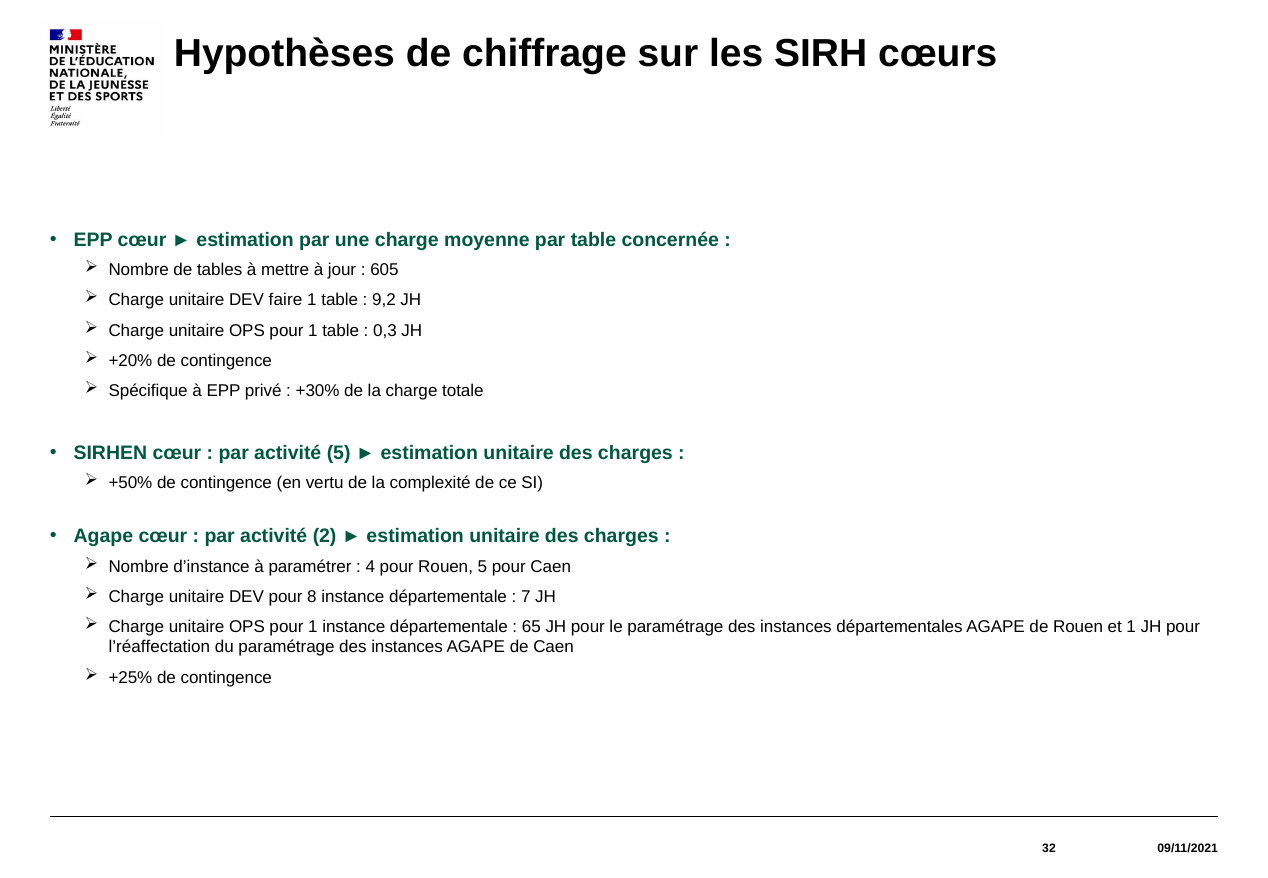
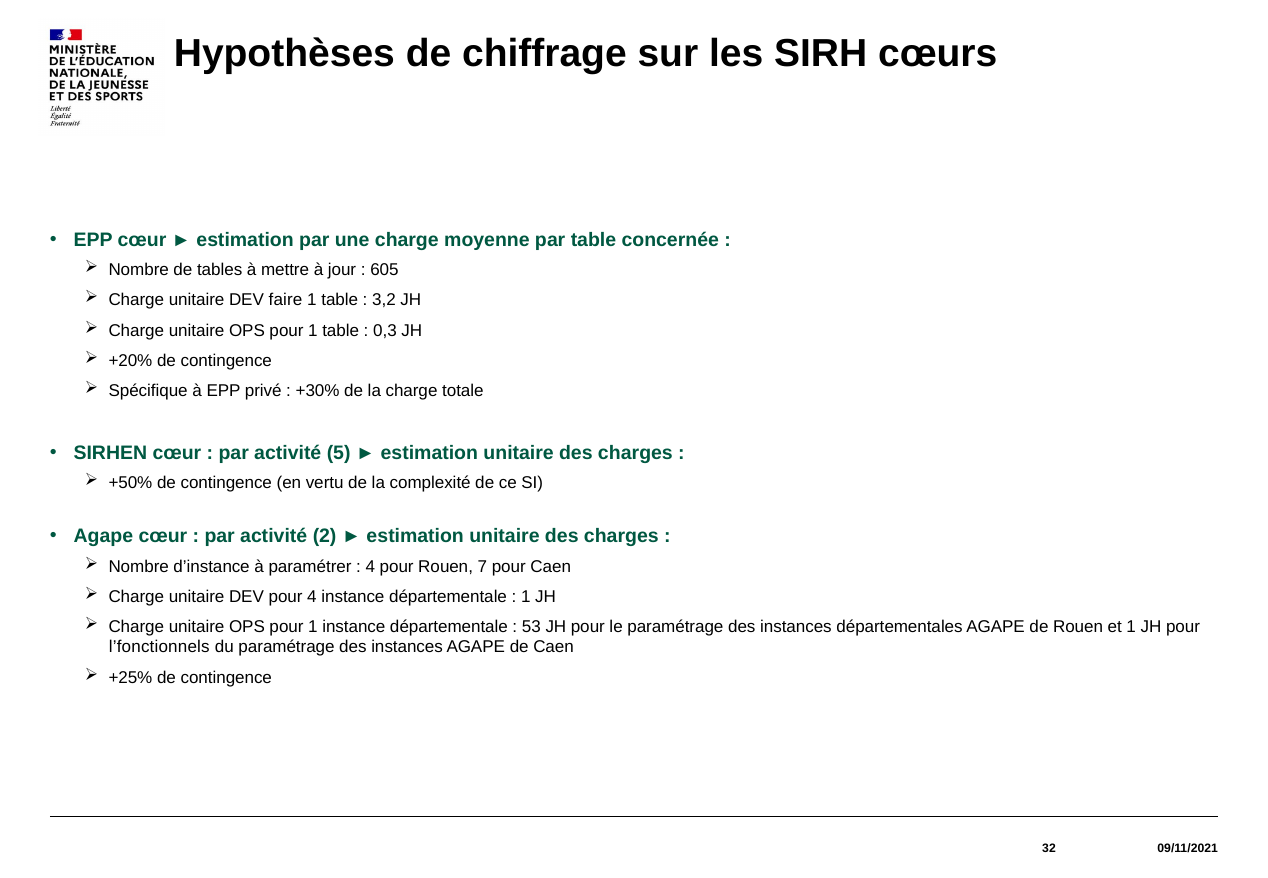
9,2: 9,2 -> 3,2
Rouen 5: 5 -> 7
pour 8: 8 -> 4
7 at (526, 597): 7 -> 1
65: 65 -> 53
l’réaffectation: l’réaffectation -> l’fonctionnels
